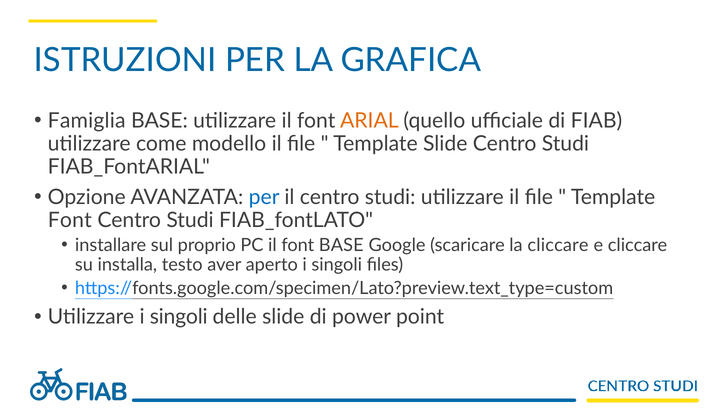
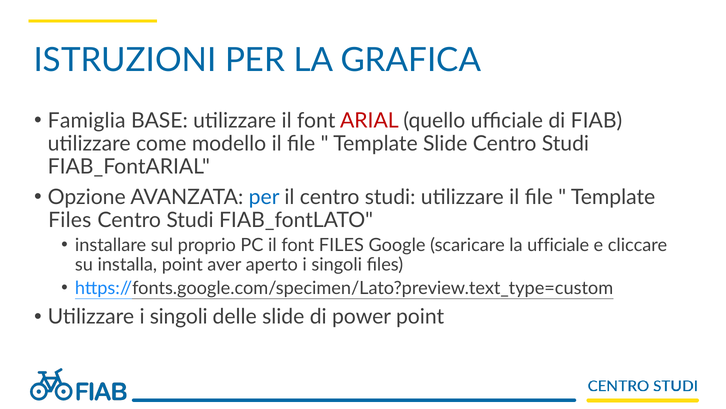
ARIAL colour: orange -> red
Font at (70, 220): Font -> Files
font BASE: BASE -> FILES
la cliccare: cliccare -> ufficiale
installa testo: testo -> point
